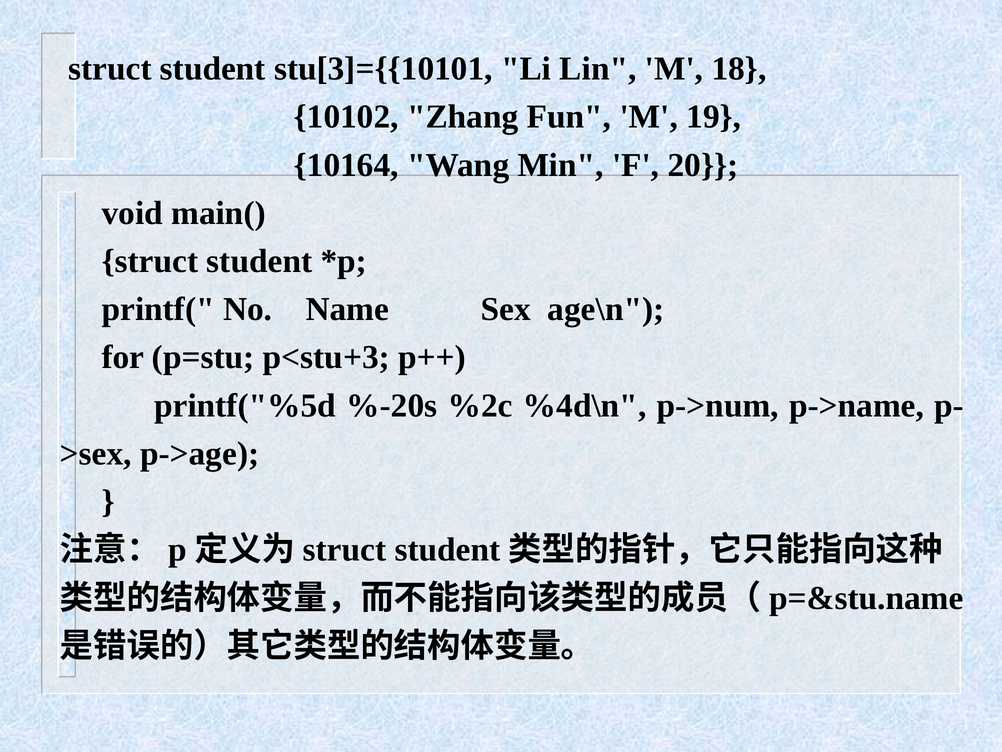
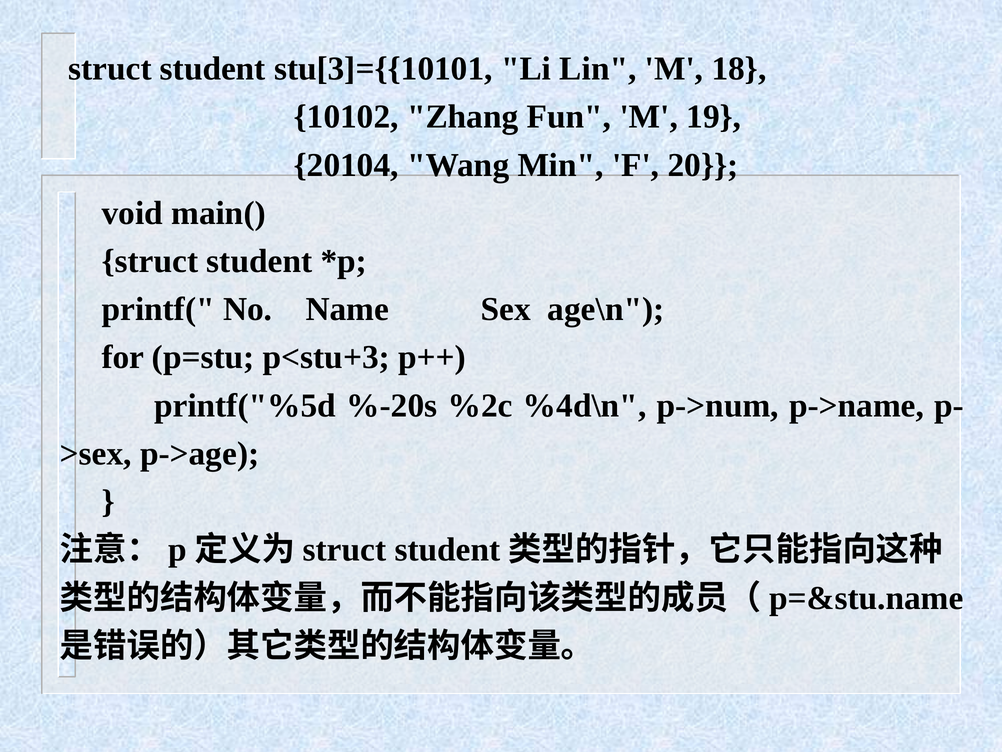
10164: 10164 -> 20104
